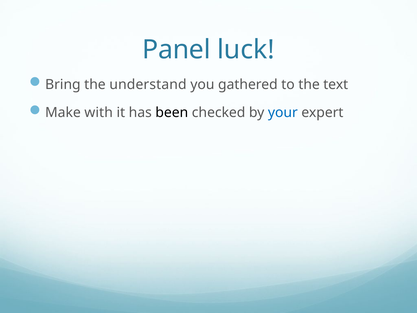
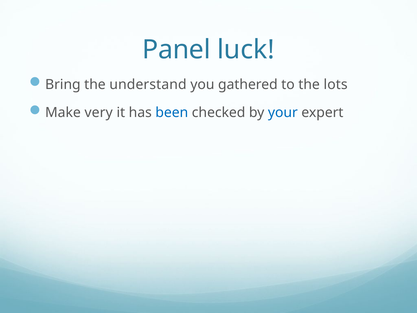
text: text -> lots
with: with -> very
been colour: black -> blue
